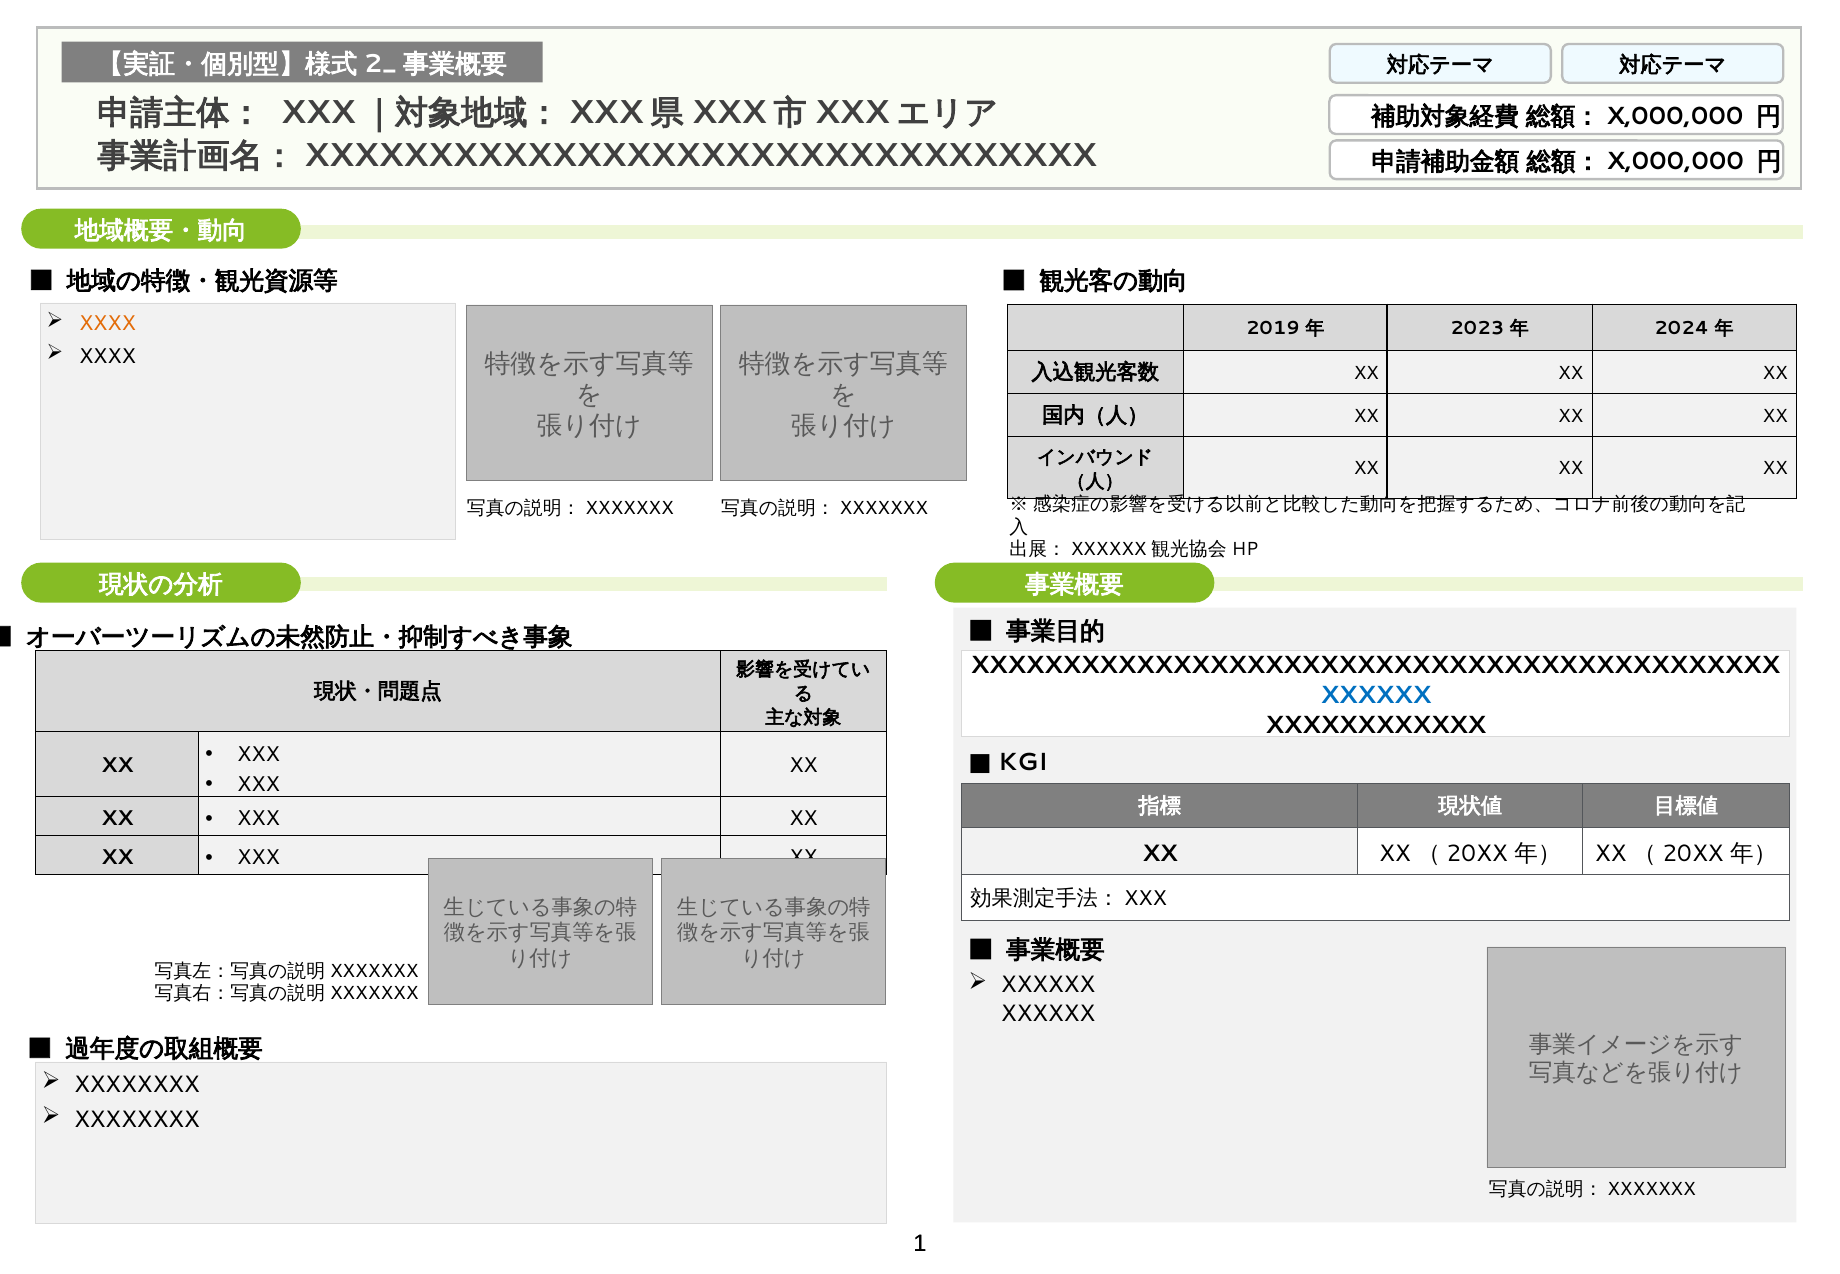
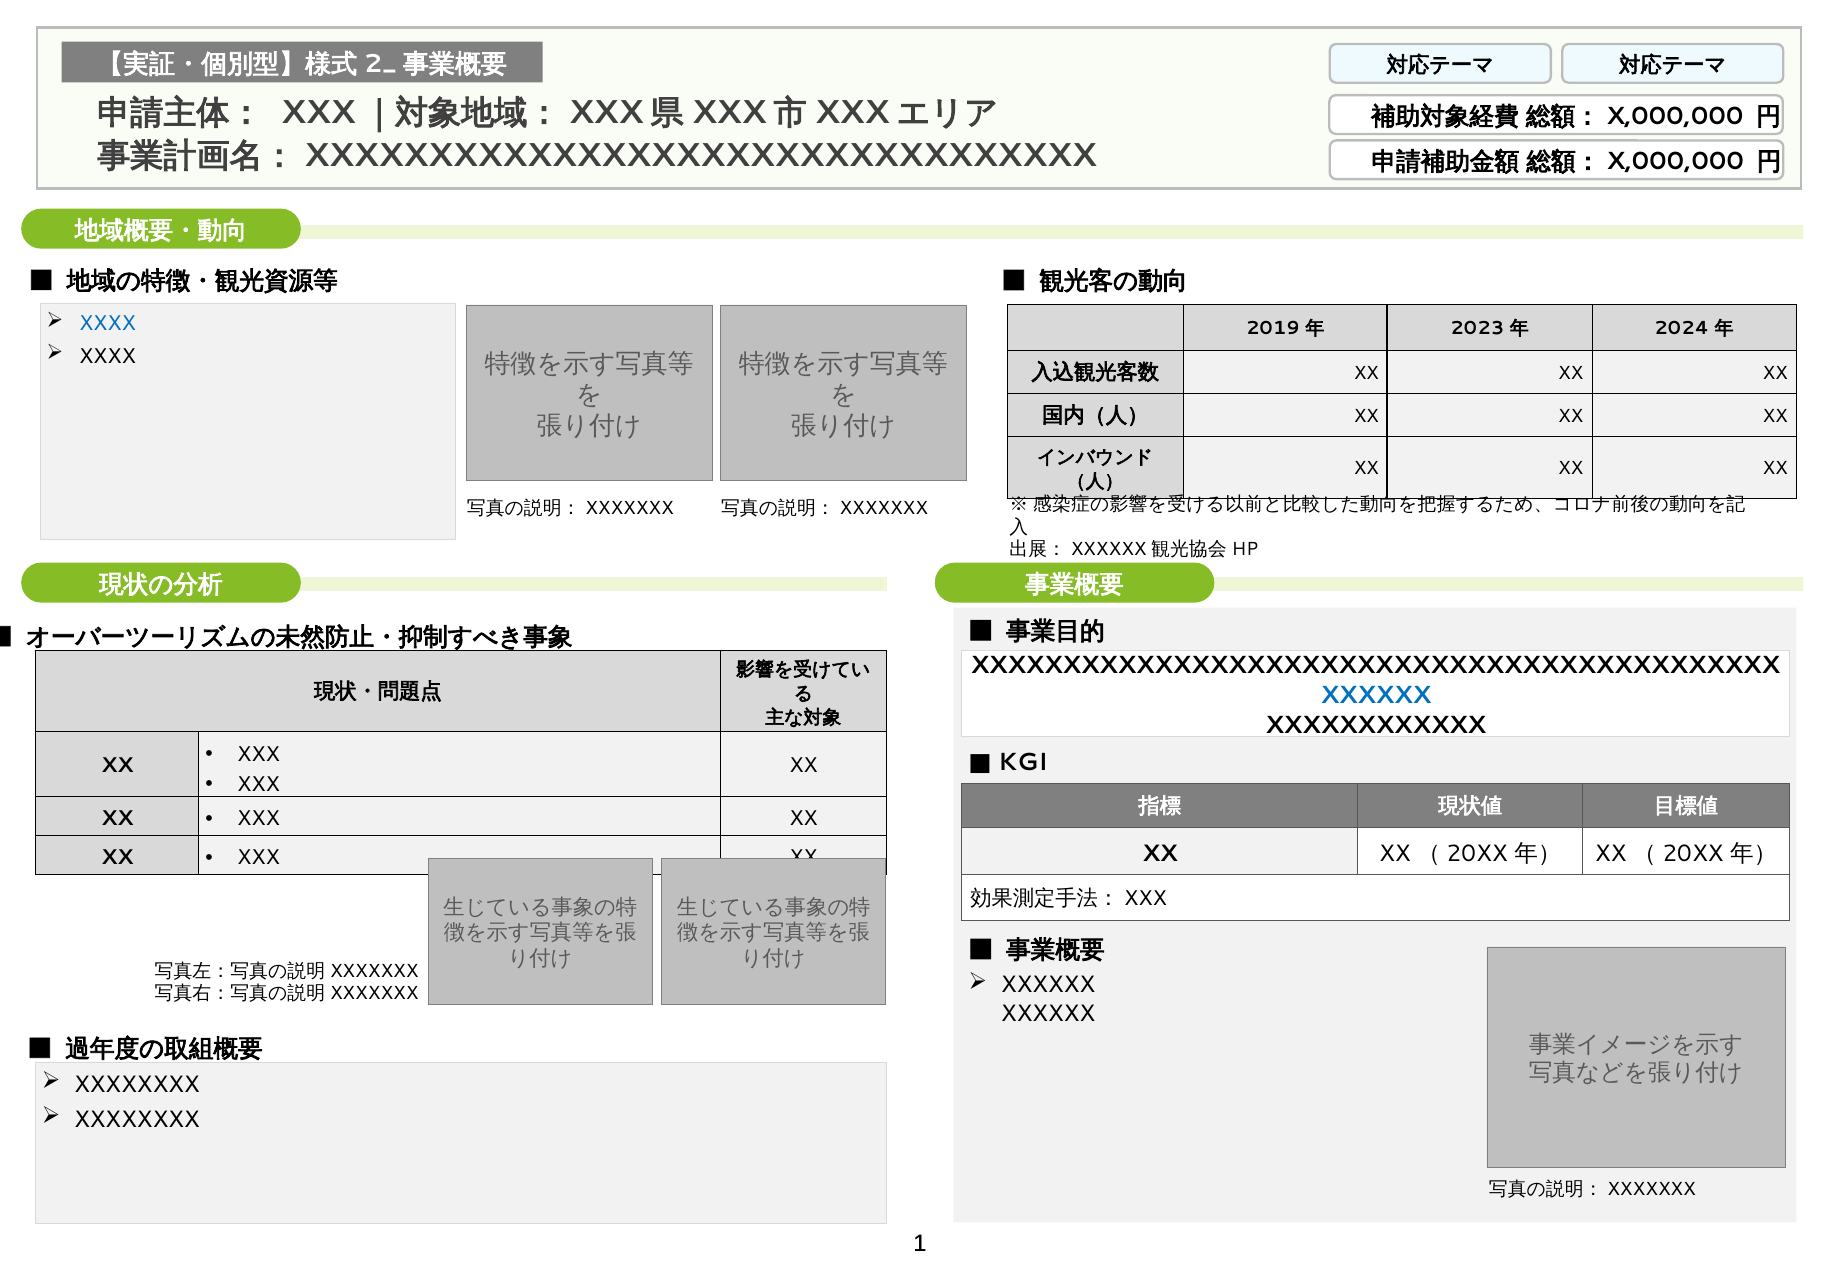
XXXX at (107, 324) colour: orange -> blue
